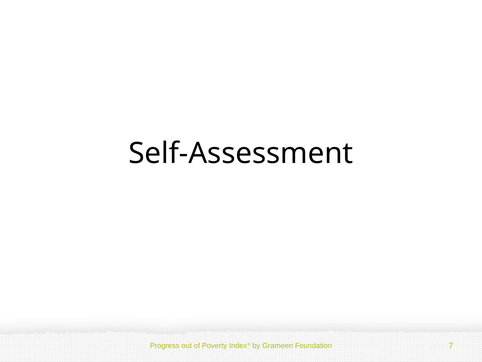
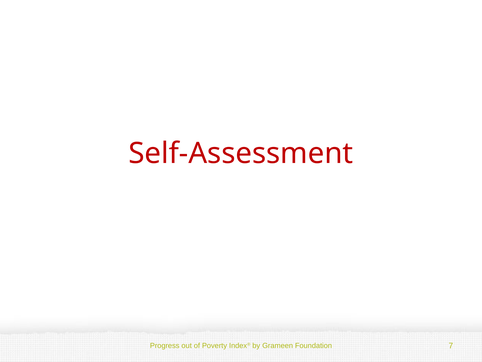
Self-Assessment colour: black -> red
